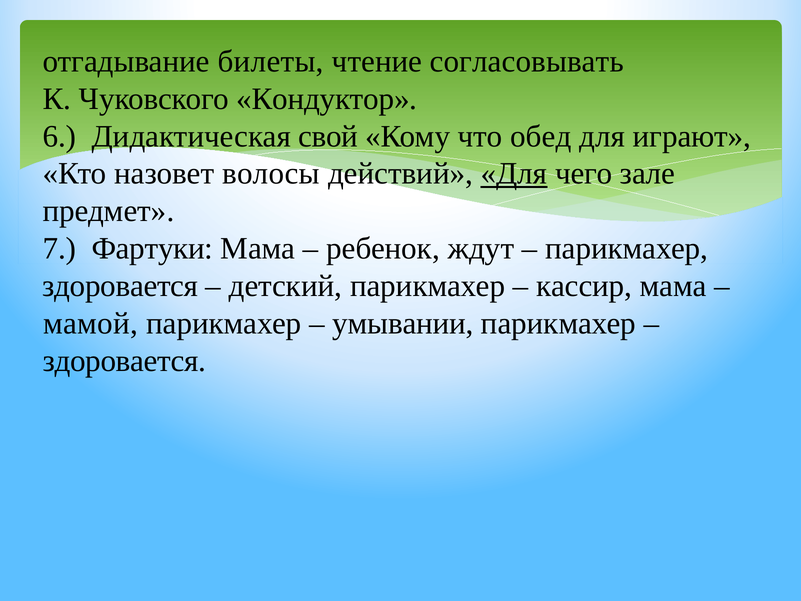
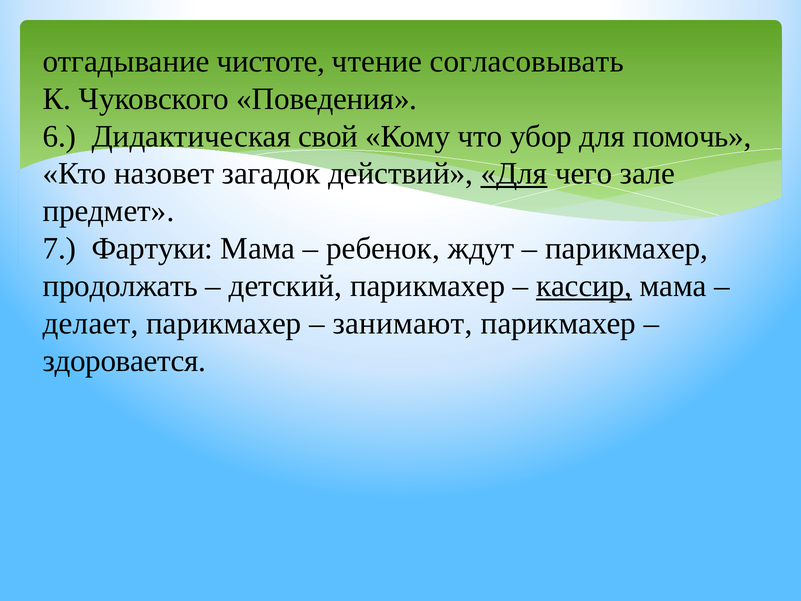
билеты: билеты -> чистоте
Кондуктор: Кондуктор -> Поведения
обед: обед -> убор
играют: играют -> помочь
волосы: волосы -> загадок
здоровается at (120, 286): здоровается -> продолжать
кассир underline: none -> present
мамой: мамой -> делает
умывании: умывании -> занимают
